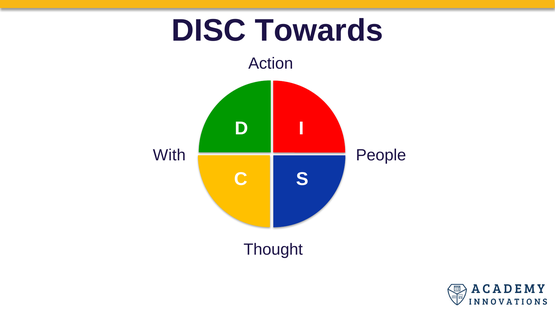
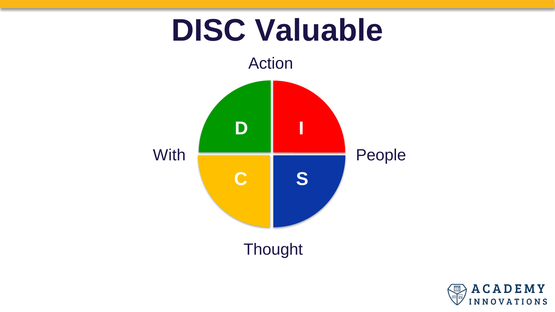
Towards: Towards -> Valuable
